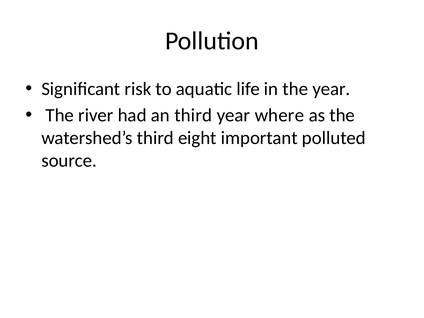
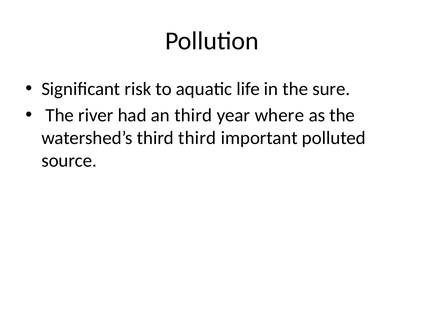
the year: year -> sure
third eight: eight -> third
